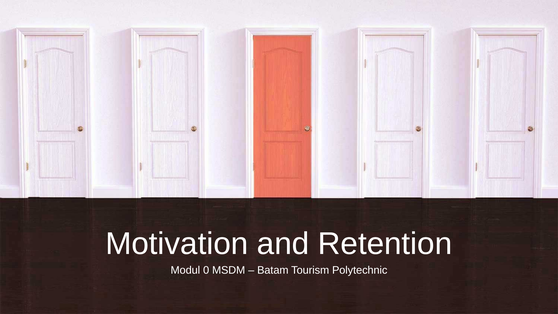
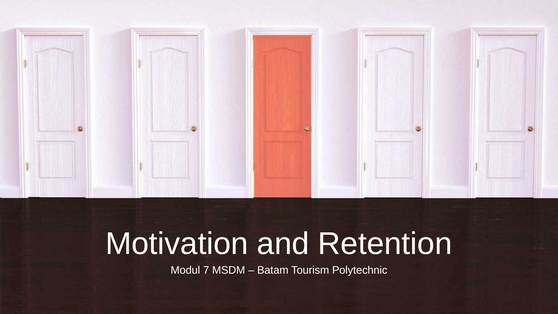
0: 0 -> 7
